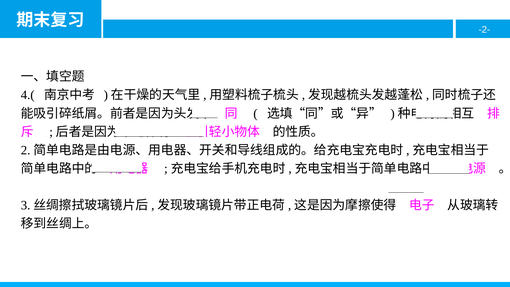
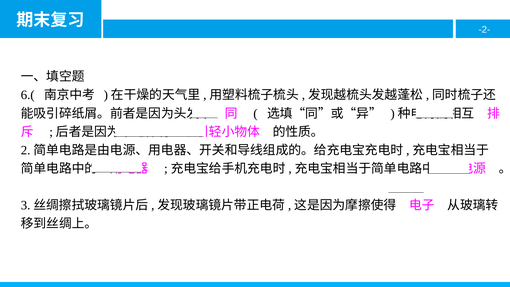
4.(: 4.( -> 6.(
